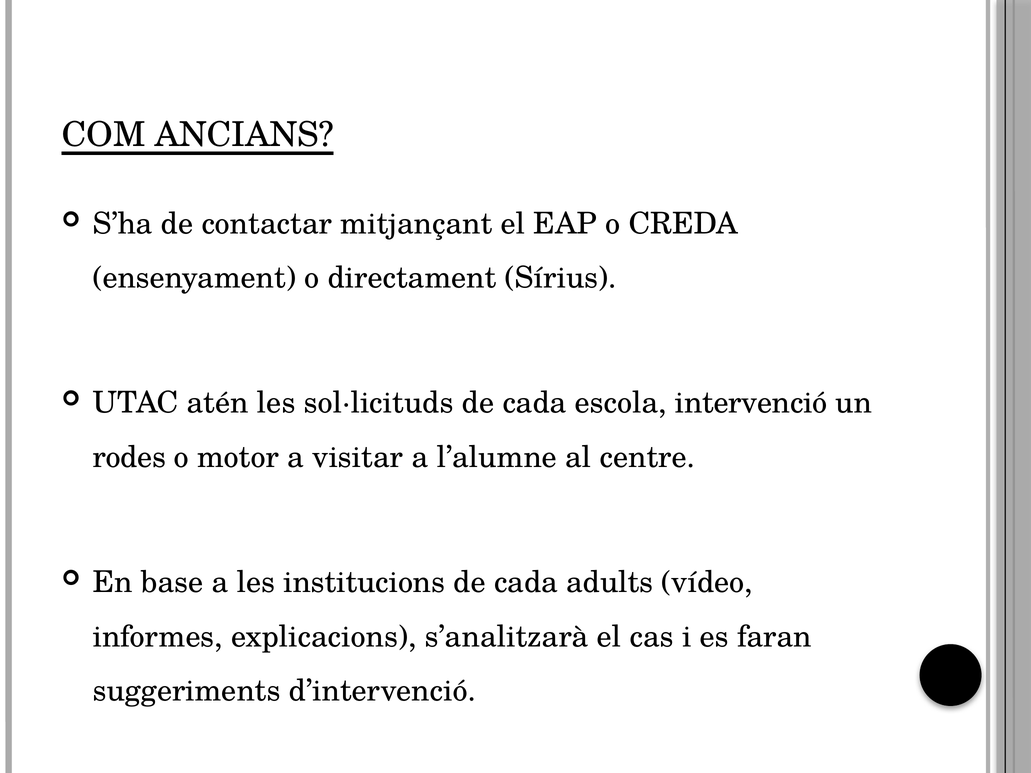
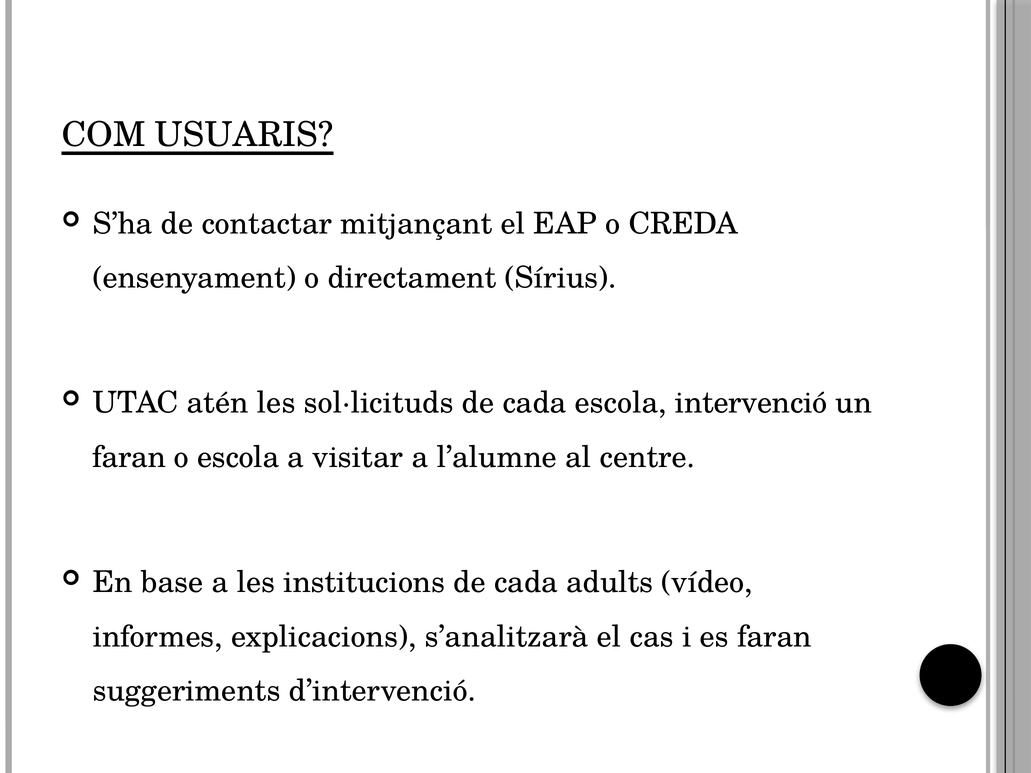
ANCIANS: ANCIANS -> USUARIS
rodes at (129, 457): rodes -> faran
o motor: motor -> escola
